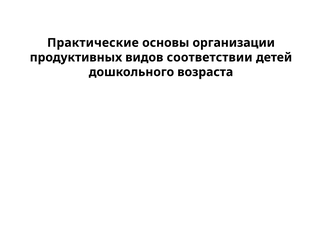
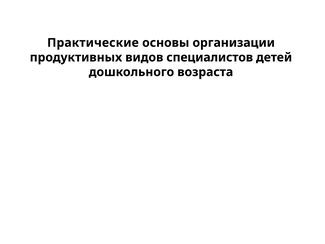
соответствии: соответствии -> специалистов
